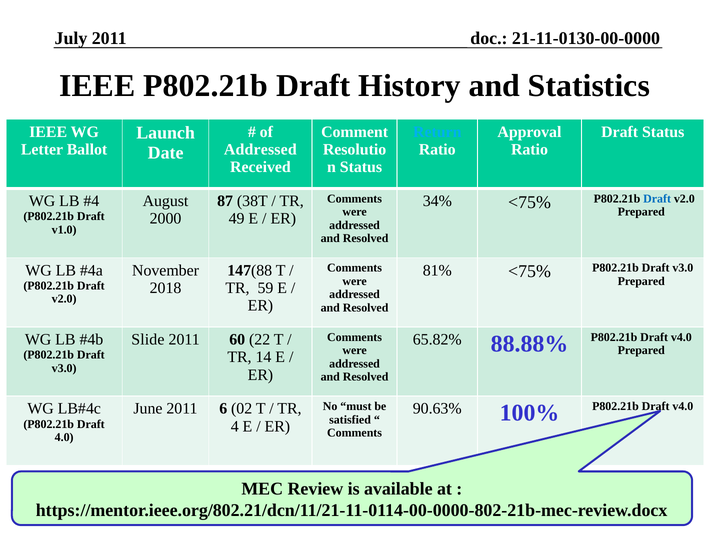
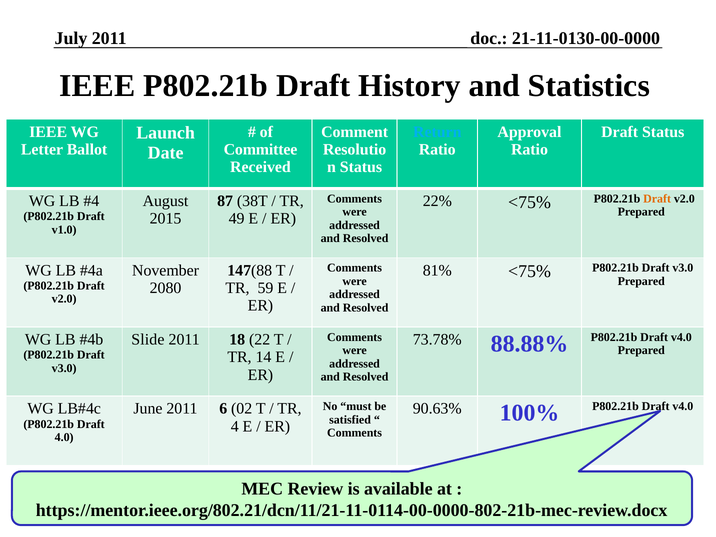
Addressed at (260, 150): Addressed -> Committee
34%: 34% -> 22%
Draft at (657, 199) colour: blue -> orange
2000: 2000 -> 2015
2018: 2018 -> 2080
60: 60 -> 18
65.82%: 65.82% -> 73.78%
